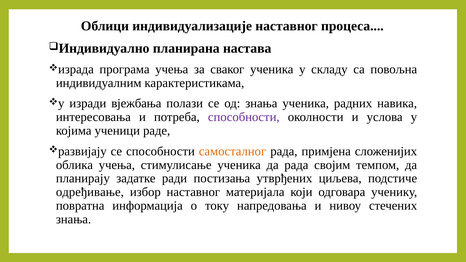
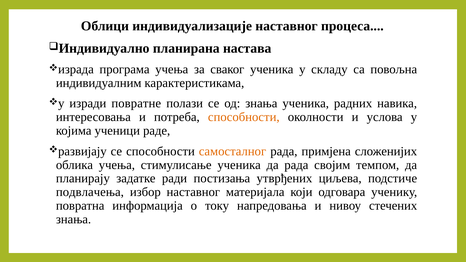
вјежбања: вјежбања -> повратне
способности at (244, 117) colour: purple -> orange
одређивање: одређивање -> подвлачења
